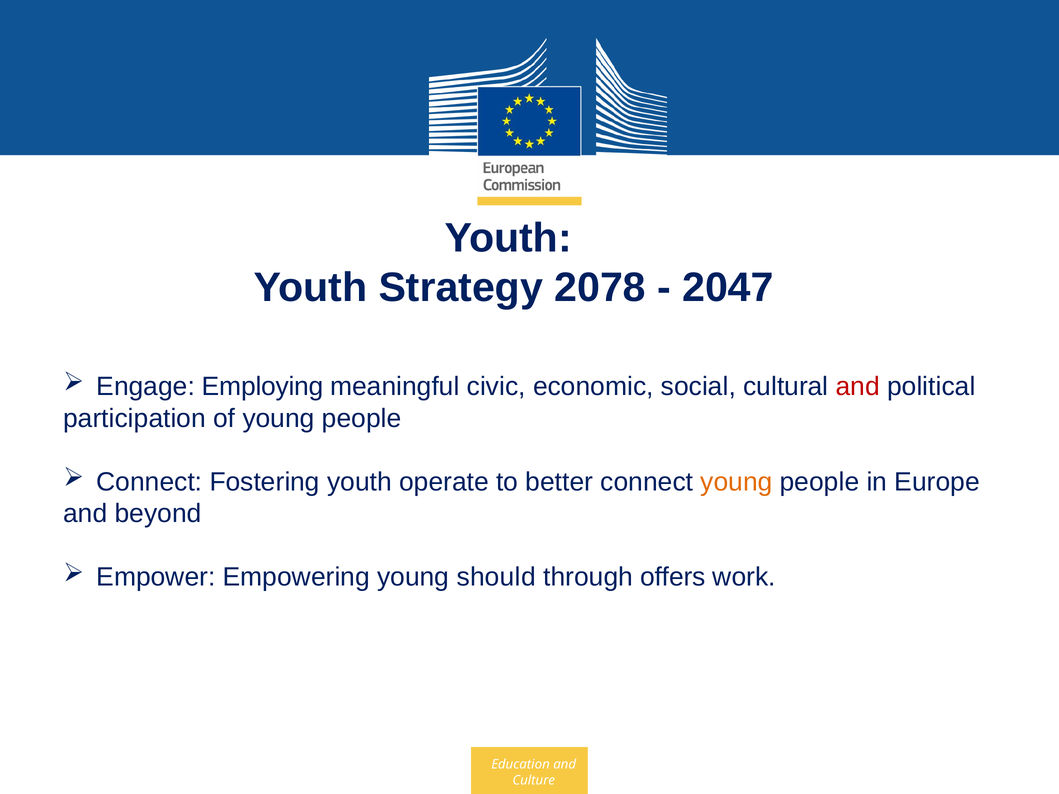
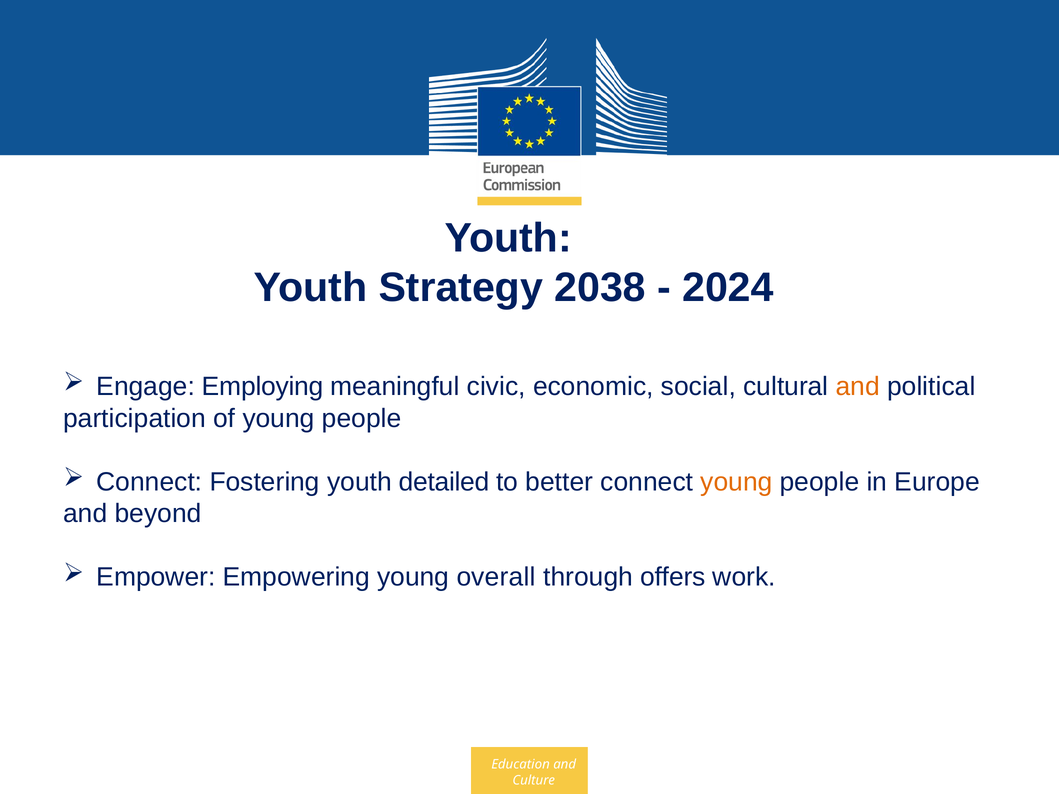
2078: 2078 -> 2038
2047: 2047 -> 2024
and at (858, 387) colour: red -> orange
operate: operate -> detailed
should: should -> overall
